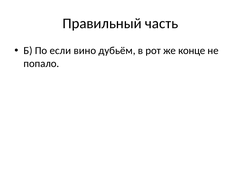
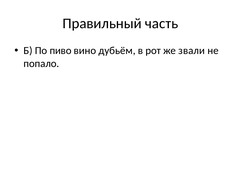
если: если -> пиво
конце: конце -> звали
